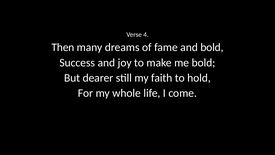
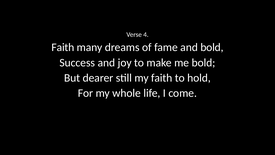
Then at (63, 47): Then -> Faith
